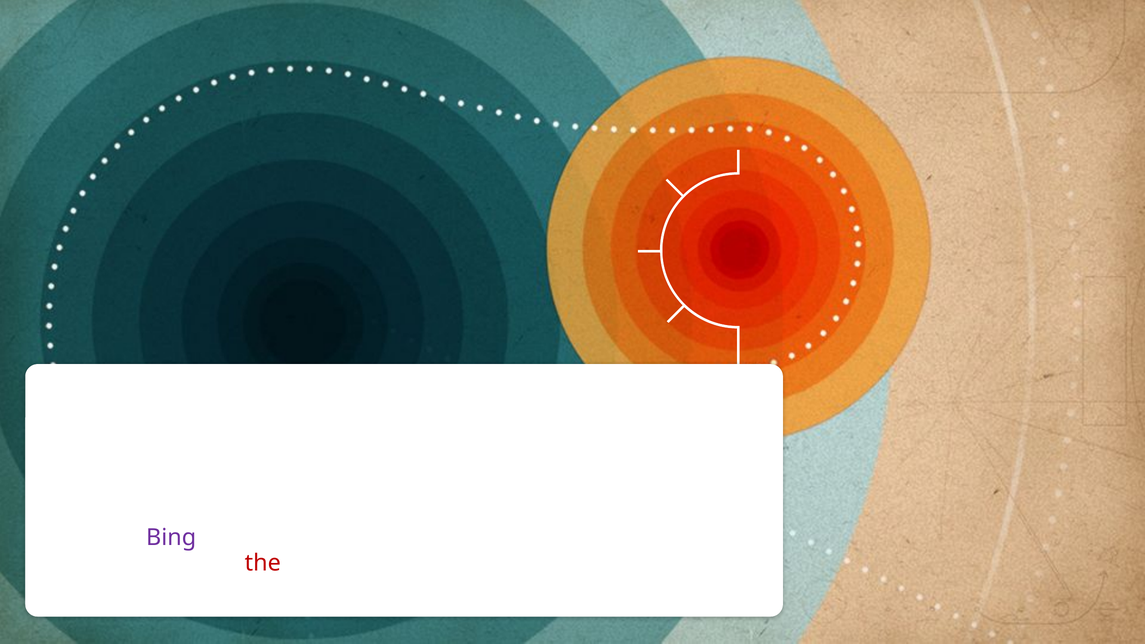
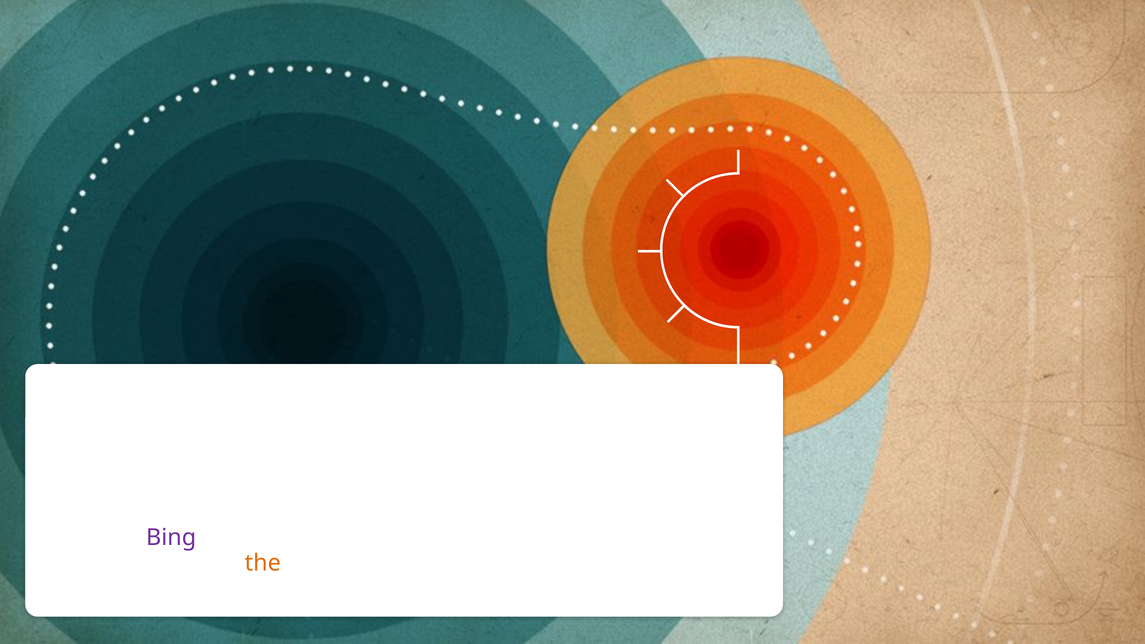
the colour: red -> orange
